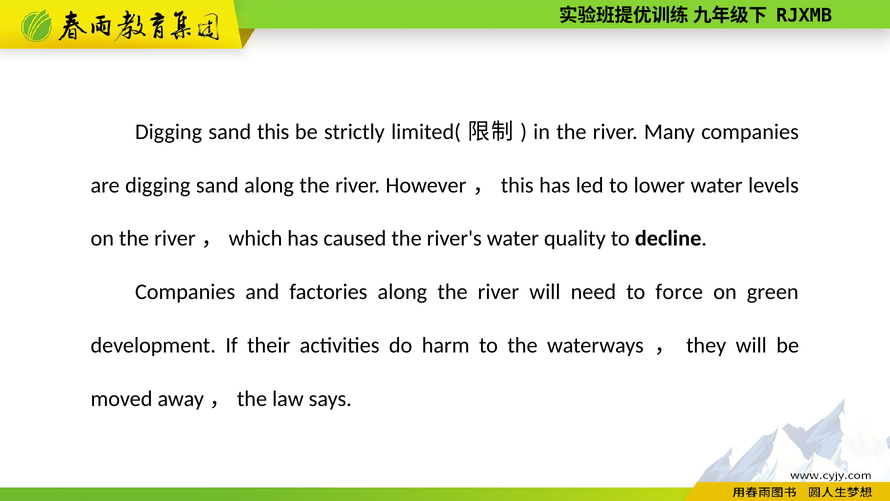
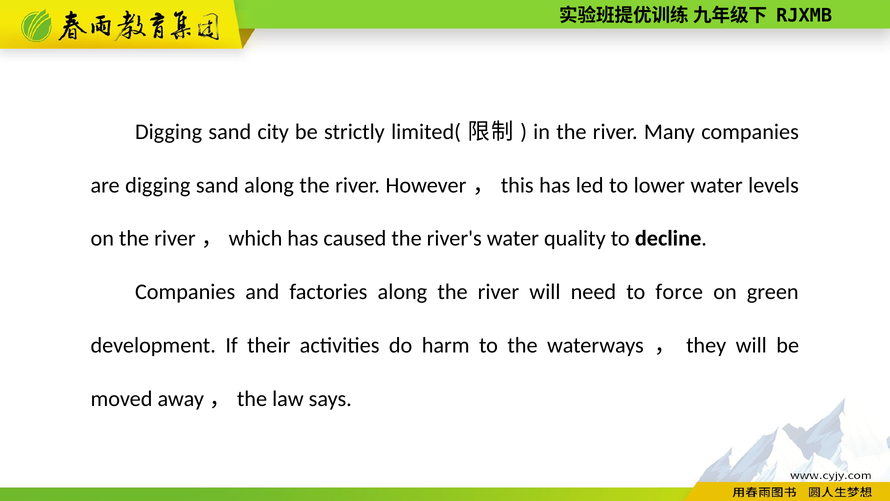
sand this: this -> city
